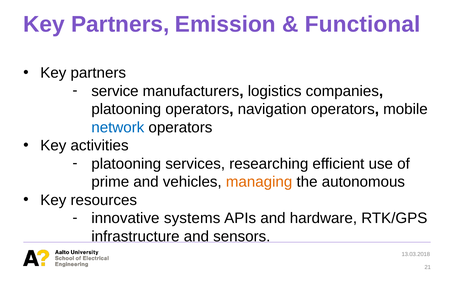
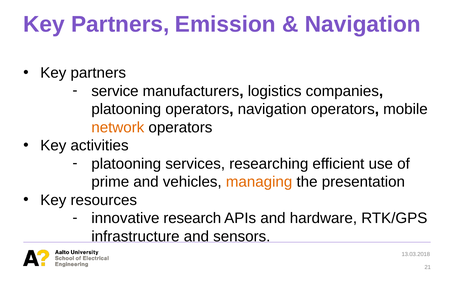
Functional at (363, 24): Functional -> Navigation
network colour: blue -> orange
autonomous: autonomous -> presentation
systems: systems -> research
